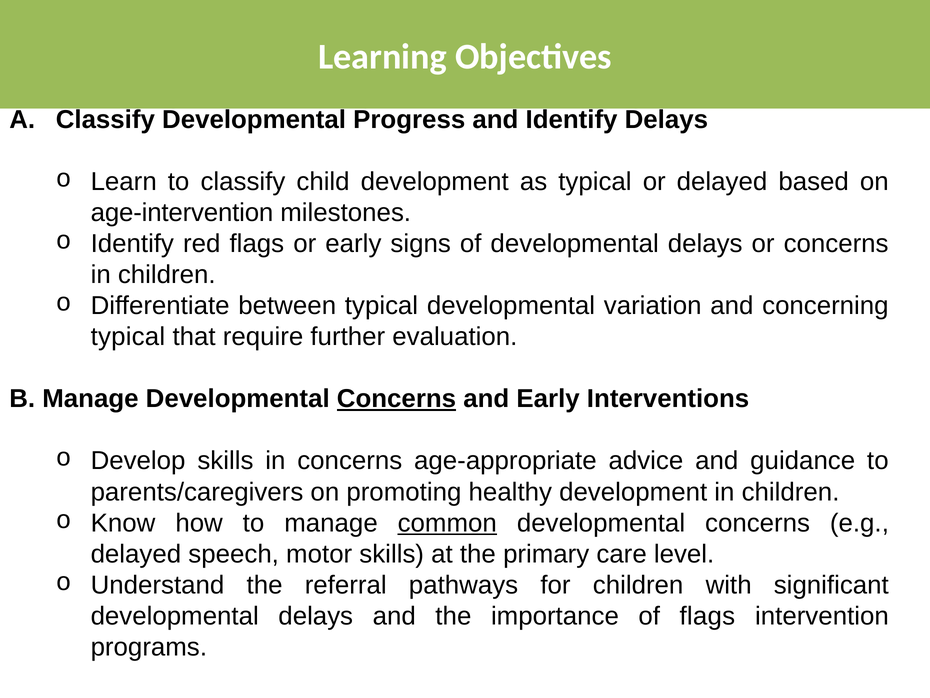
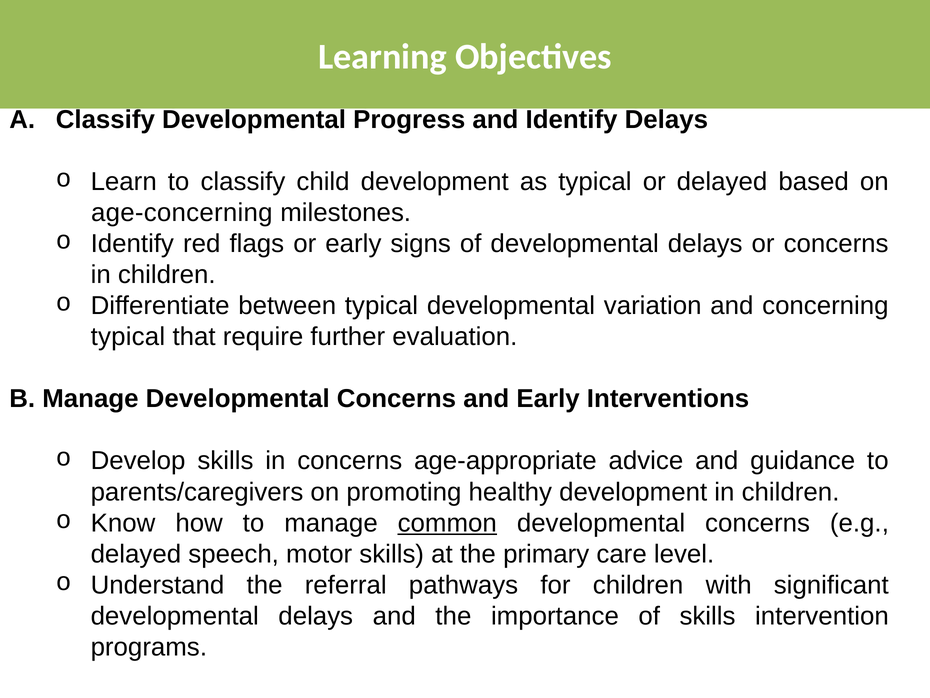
age-intervention: age-intervention -> age-concerning
Concerns at (396, 399) underline: present -> none
of flags: flags -> skills
